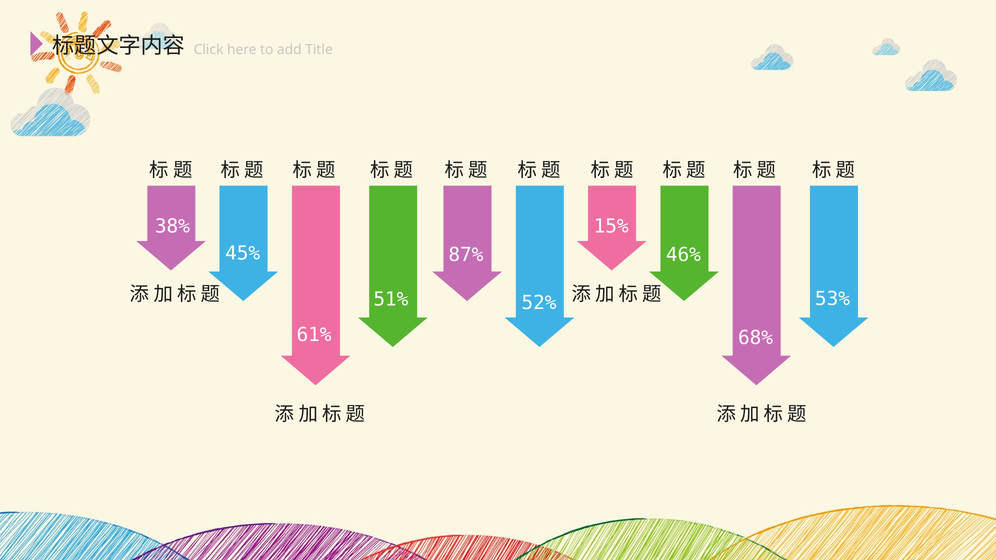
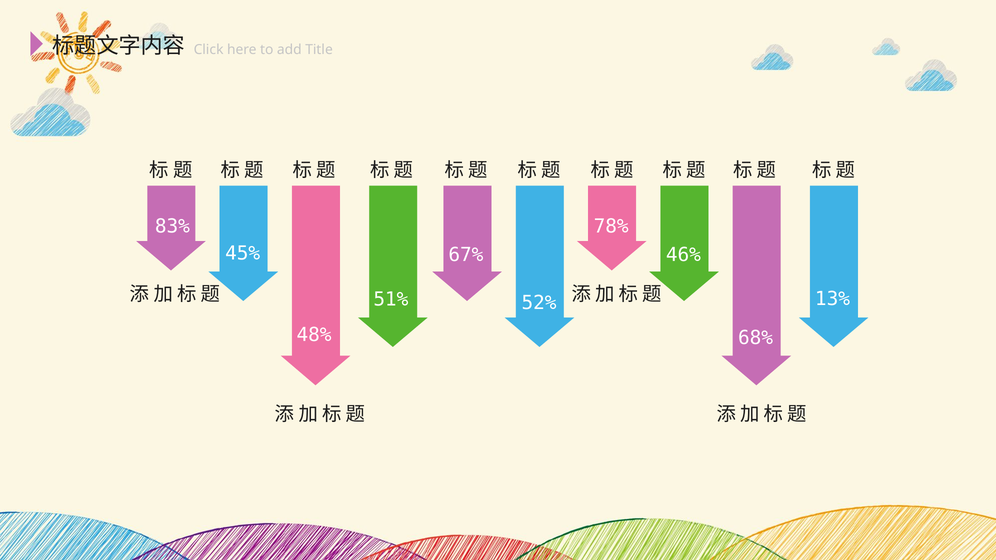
38%: 38% -> 83%
15%: 15% -> 78%
87%: 87% -> 67%
53%: 53% -> 13%
61%: 61% -> 48%
